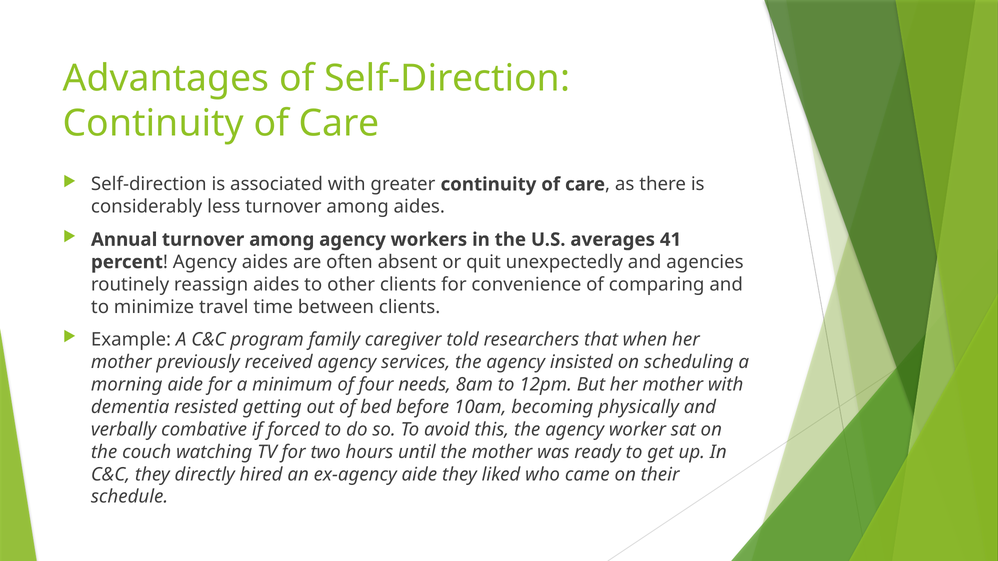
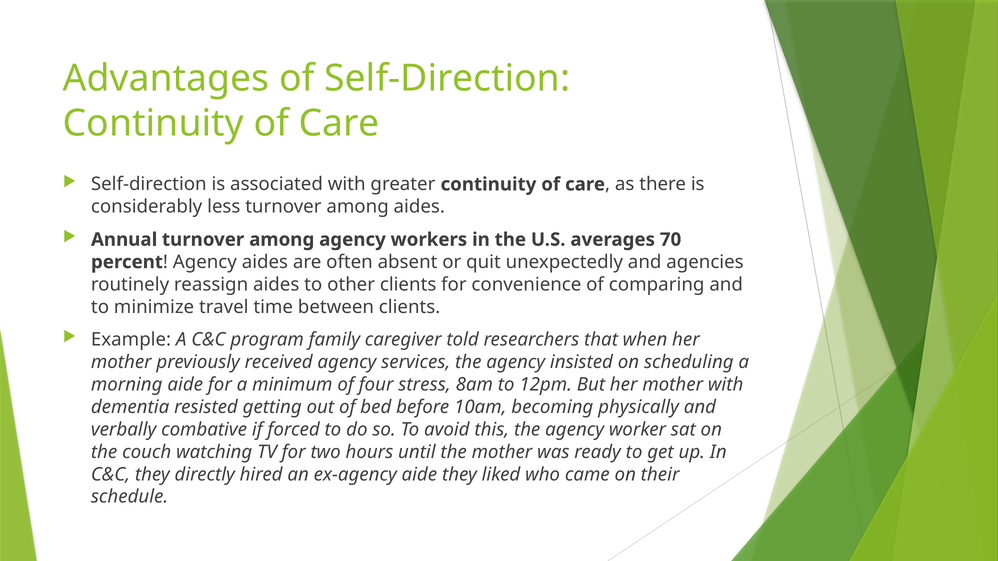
41: 41 -> 70
needs: needs -> stress
